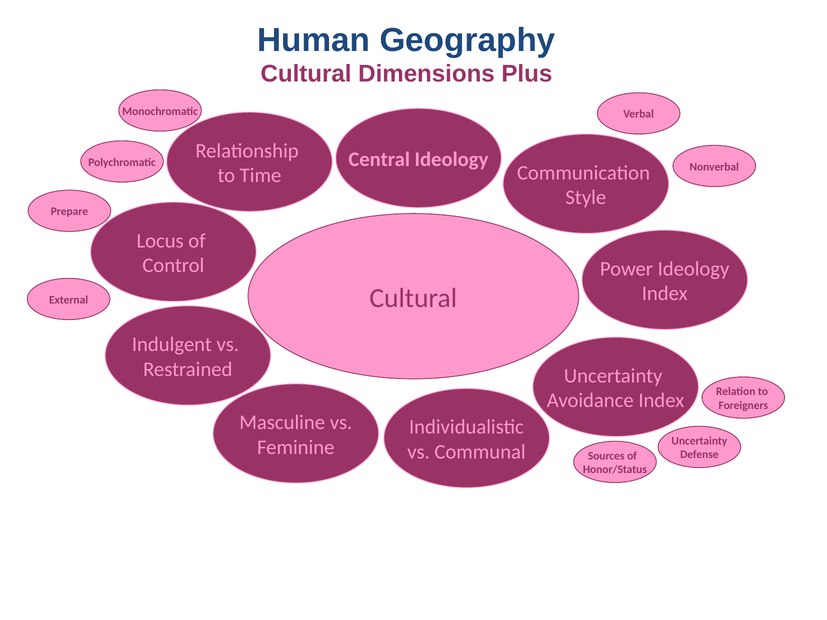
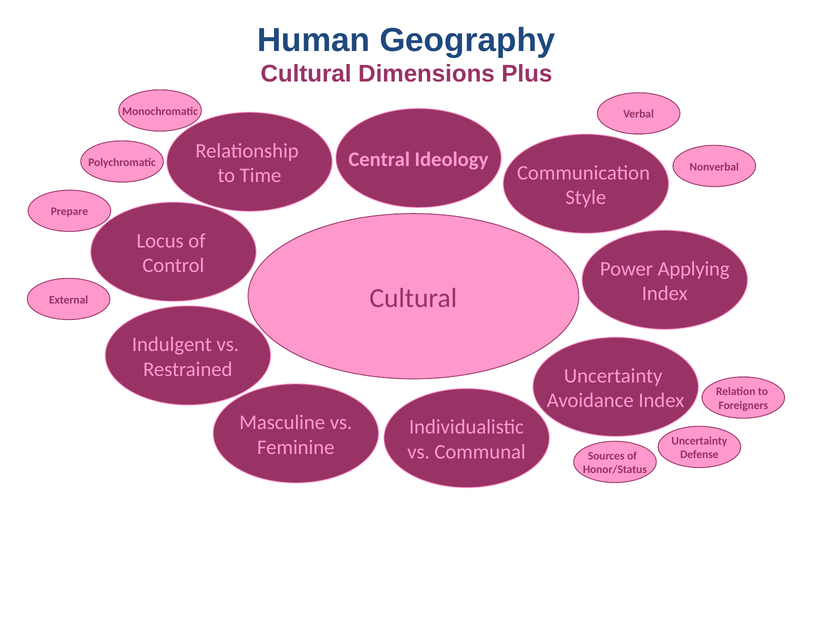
Power Ideology: Ideology -> Applying
